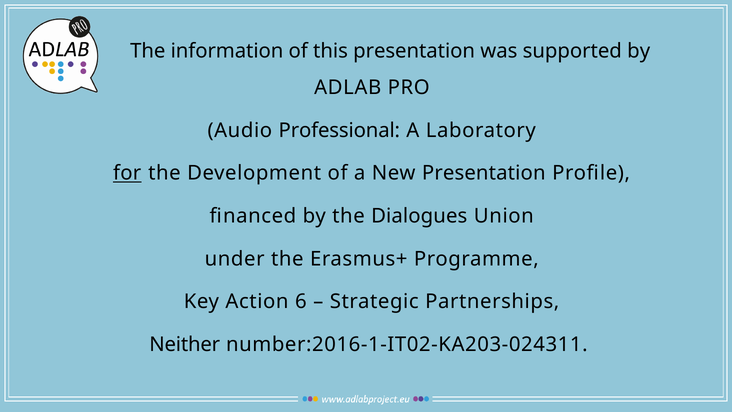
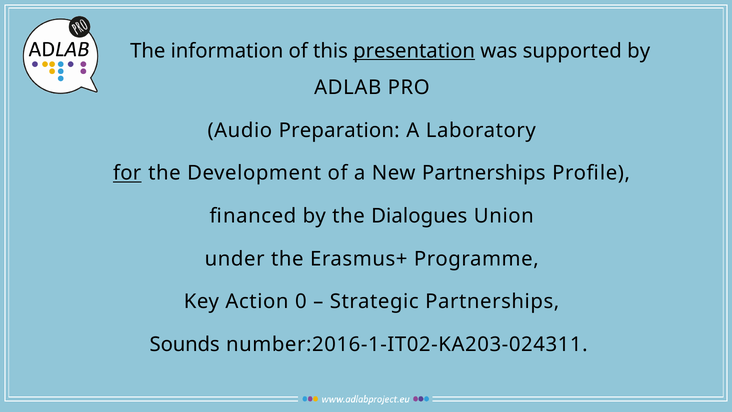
presentation at (414, 51) underline: none -> present
Professional: Professional -> Preparation
New Presentation: Presentation -> Partnerships
6: 6 -> 0
Neither: Neither -> Sounds
